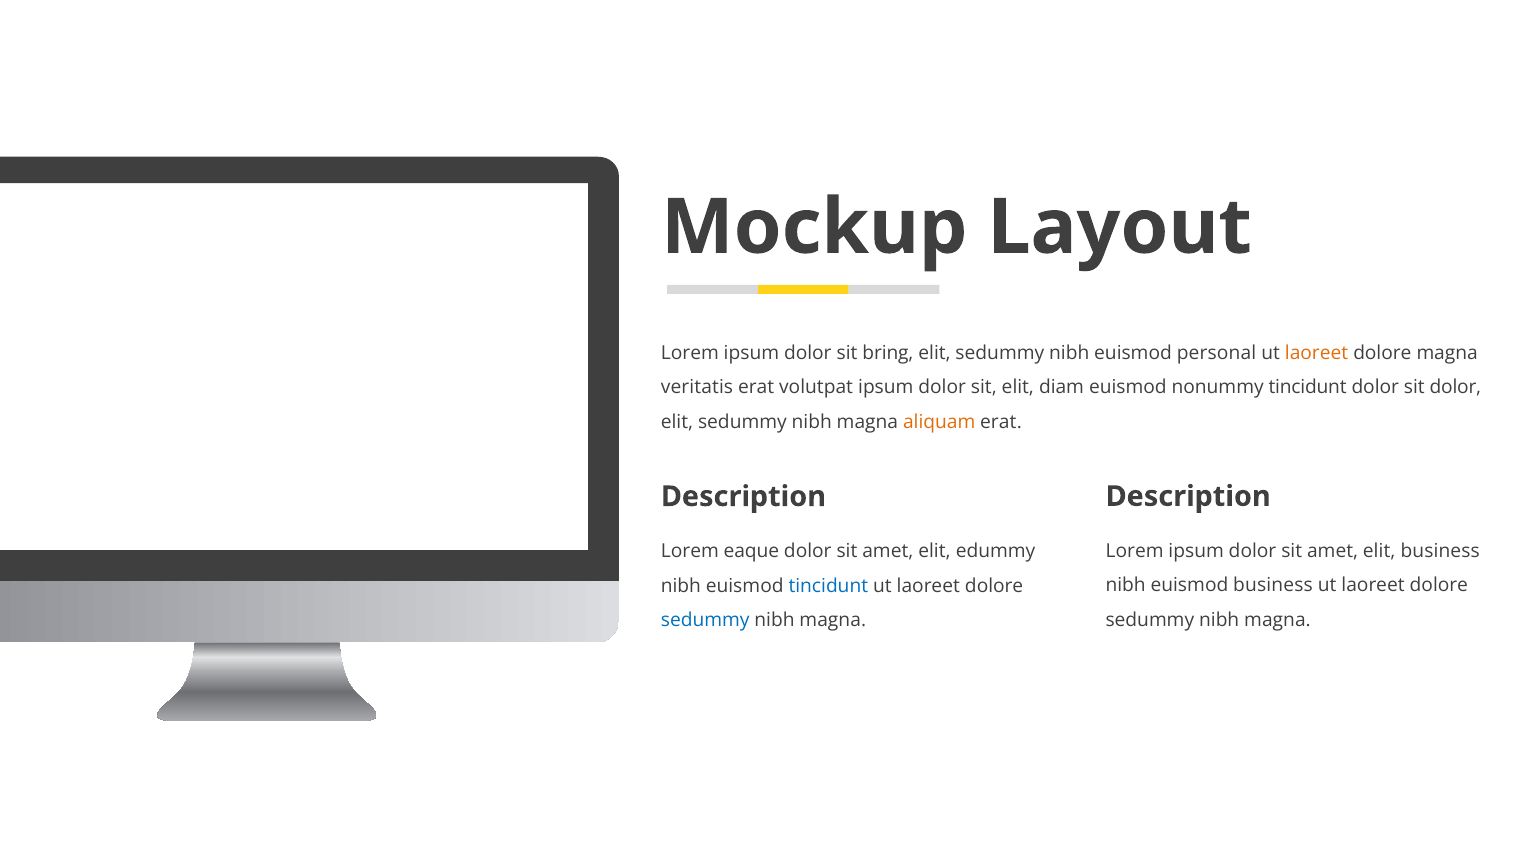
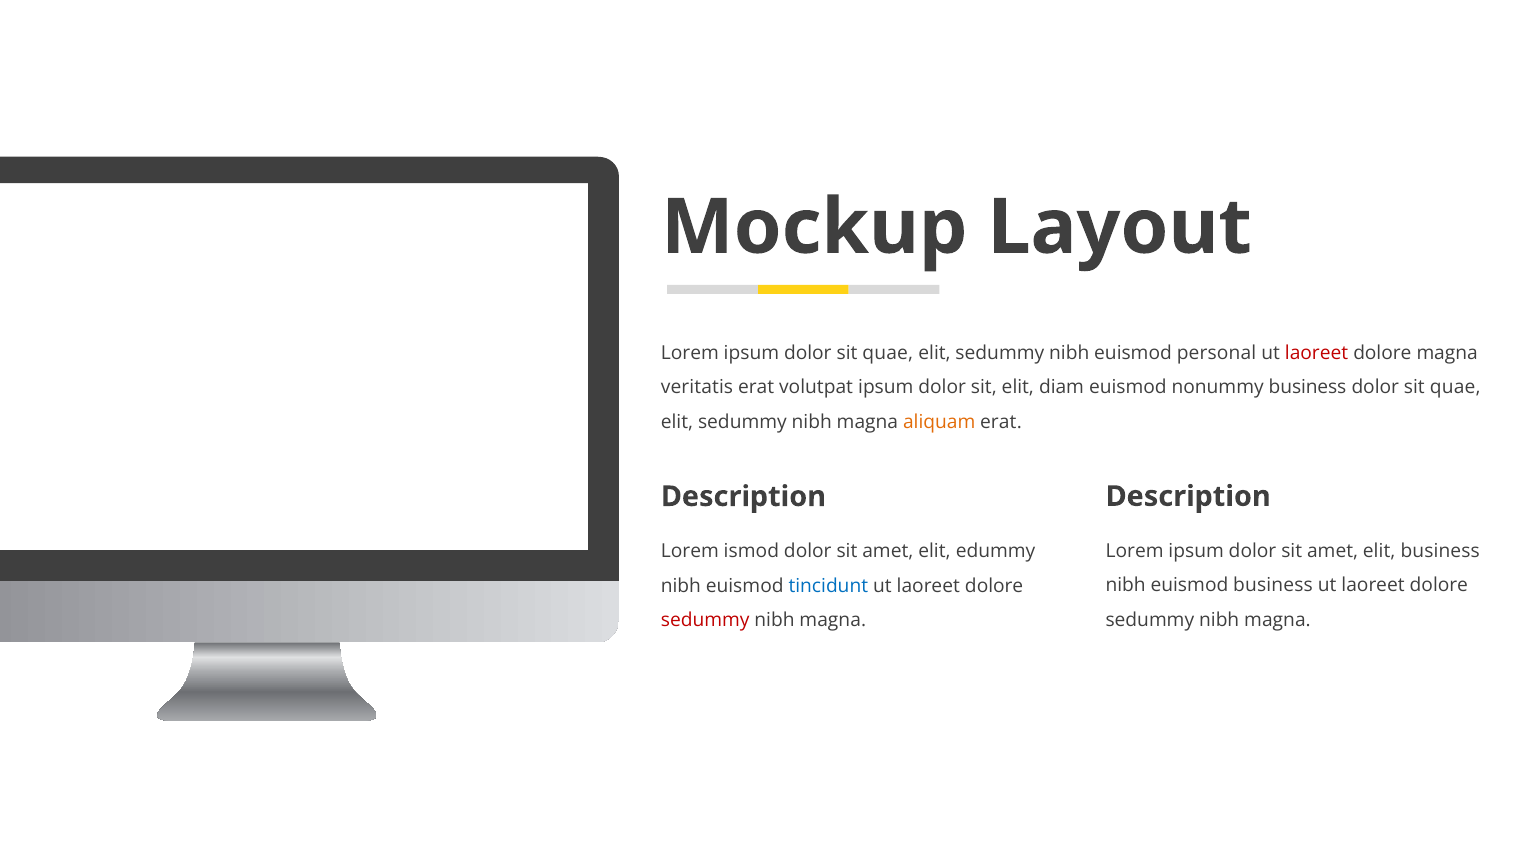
ipsum dolor sit bring: bring -> quae
laoreet at (1317, 353) colour: orange -> red
nonummy tincidunt: tincidunt -> business
dolor at (1455, 388): dolor -> quae
eaque: eaque -> ismod
sedummy at (705, 620) colour: blue -> red
